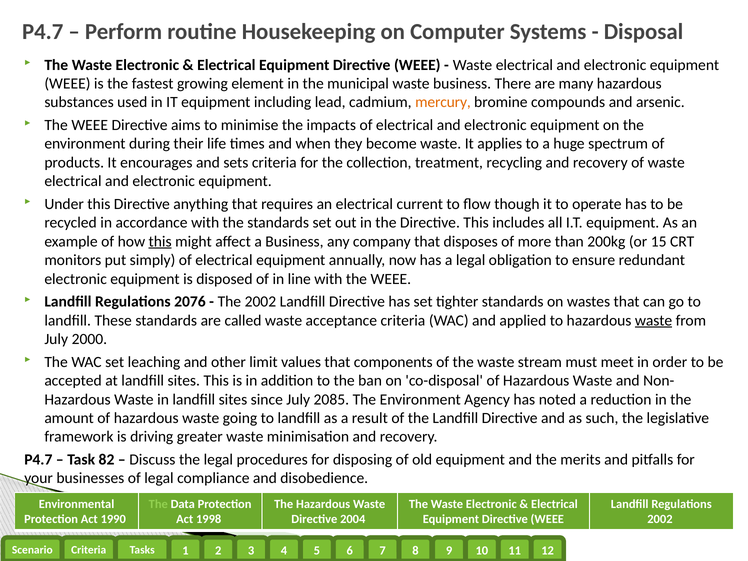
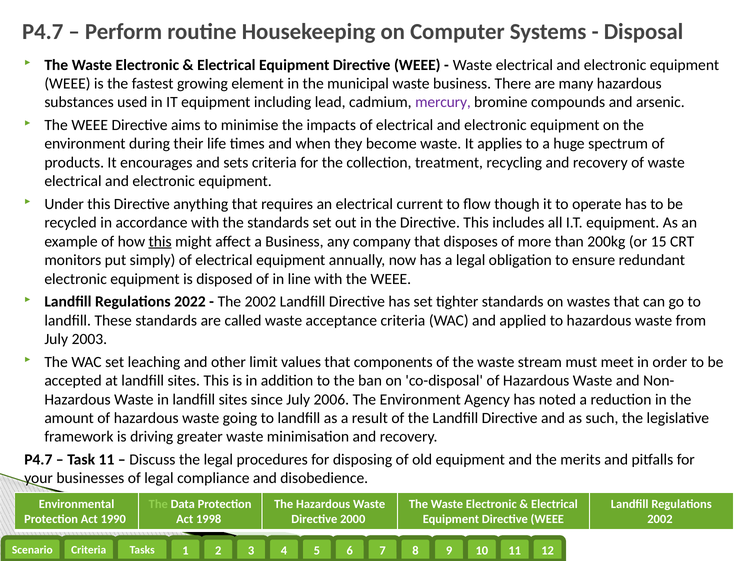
mercury colour: orange -> purple
2076: 2076 -> 2022
waste at (654, 320) underline: present -> none
2000: 2000 -> 2003
2085: 2085 -> 2006
Task 82: 82 -> 11
2004: 2004 -> 2000
